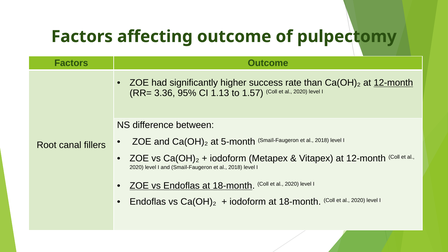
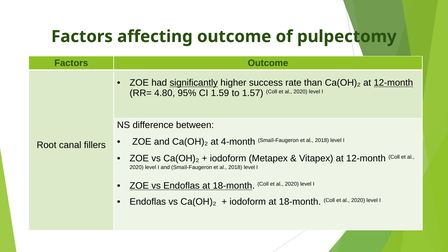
significantly underline: none -> present
3.36: 3.36 -> 4.80
1.13: 1.13 -> 1.59
5-month: 5-month -> 4-month
